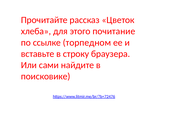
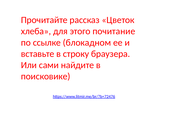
торпедном: торпедном -> блокадном
